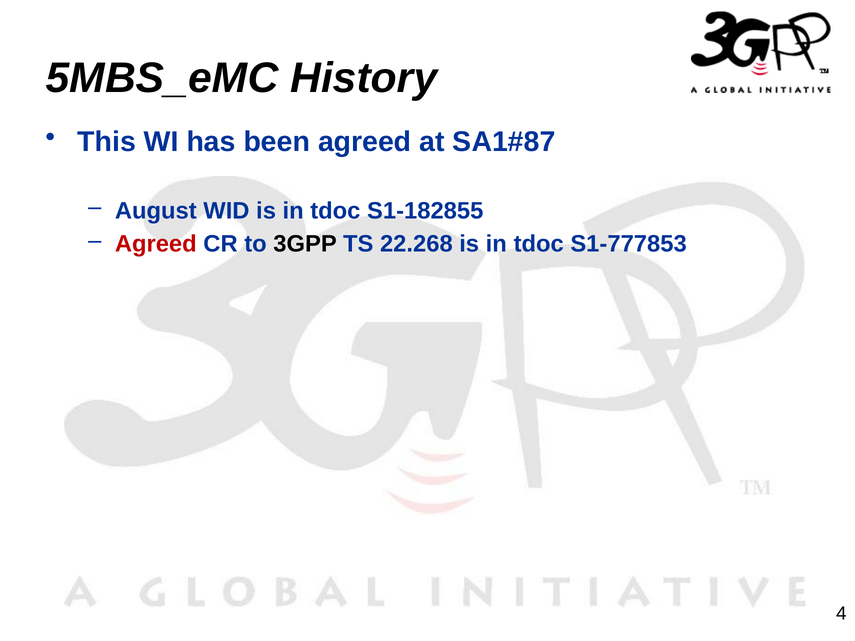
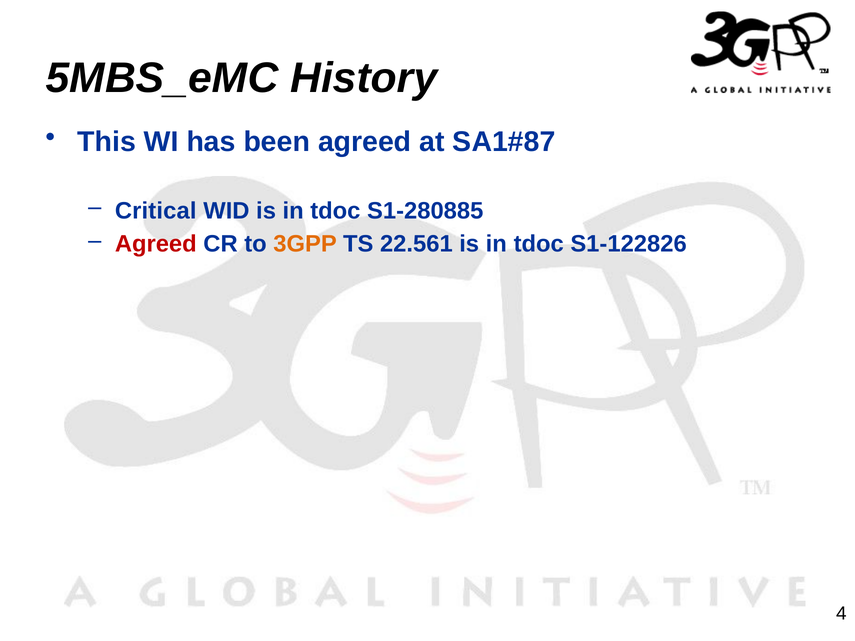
August: August -> Critical
S1-182855: S1-182855 -> S1-280885
3GPP colour: black -> orange
22.268: 22.268 -> 22.561
S1-777853: S1-777853 -> S1-122826
